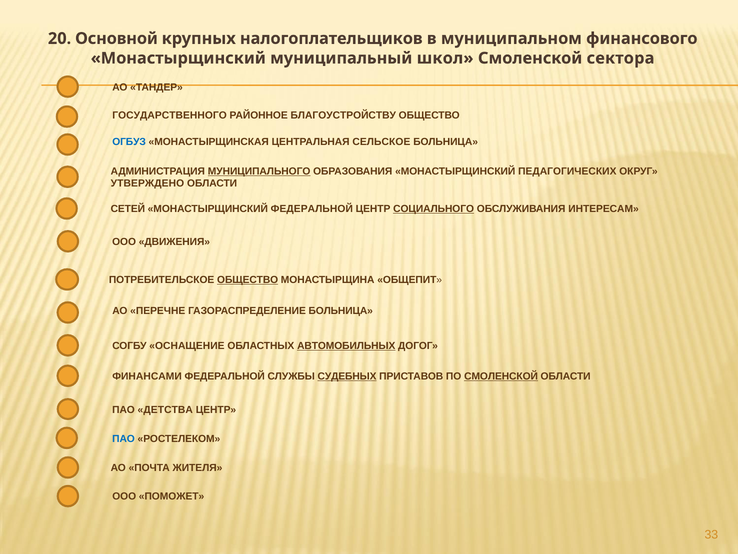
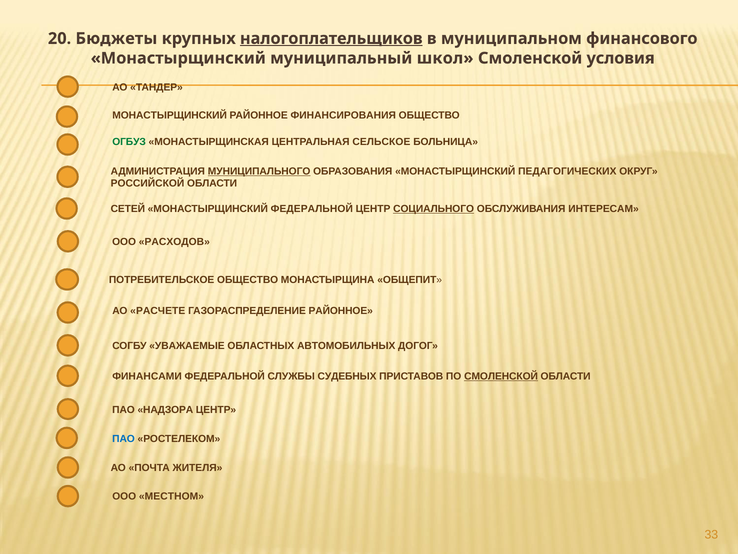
Основной: Основной -> Бюджеты
налогоплательщиков underline: none -> present
сектора: сектора -> условия
ГОСУДАРСТВЕННОГО at (170, 115): ГОСУДАРСТВЕННОГО -> МОНАСТЫРЩИНСКИЙ
БЛАГОУСТРОЙСТВУ: БЛАГОУСТРОЙСТВУ -> ФИНАНСИРОВАНИЯ
ОГБУЗ colour: blue -> green
УТВЕРЖДЕНО: УТВЕРЖДЕНО -> РОССИЙСКОЙ
ДВИЖЕНИЯ: ДВИЖЕНИЯ -> РАСХОДОВ
ОБЩЕСТВО at (248, 279) underline: present -> none
ПЕРЕЧНЕ: ПЕРЕЧНЕ -> РАСЧЕТЕ
ГАЗОРАСПРЕДЕЛЕНИЕ БОЛЬНИЦА: БОЛЬНИЦА -> РАЙОННОЕ
ОСНАЩЕНИЕ: ОСНАЩЕНИЕ -> УВАЖАЕМЫЕ
АВТОМОБИЛЬНЫХ underline: present -> none
СУДЕБНЫХ underline: present -> none
ДЕТСТВА: ДЕТСТВА -> НАДЗОРА
ПОМОЖЕТ: ПОМОЖЕТ -> МЕСТНОМ
